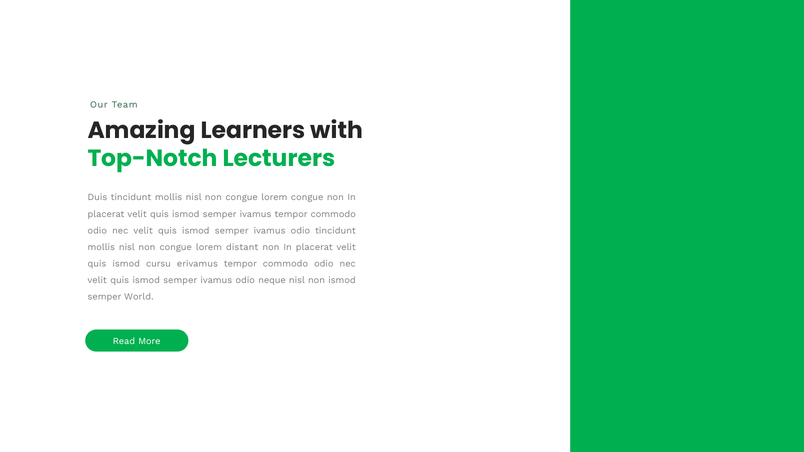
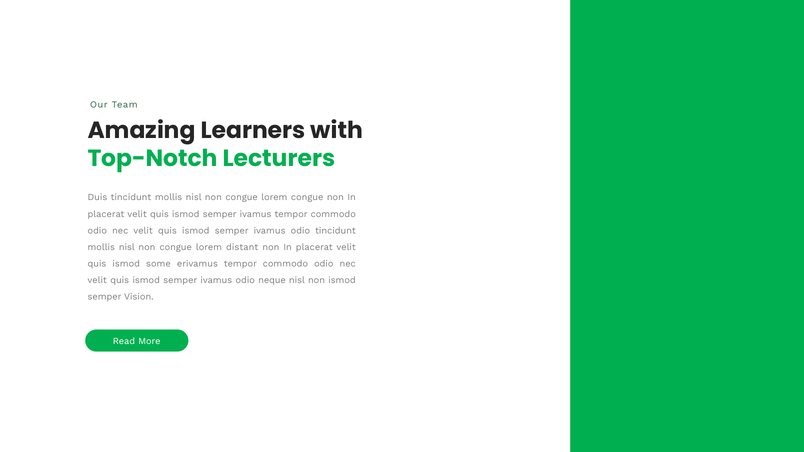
cursu: cursu -> some
World: World -> Vision
